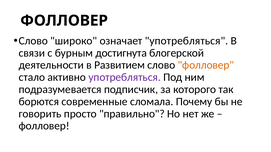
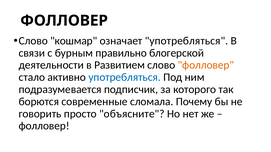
широко: широко -> кошмар
достигнута: достигнута -> правильно
употребляться at (125, 77) colour: purple -> blue
правильно: правильно -> объясните
